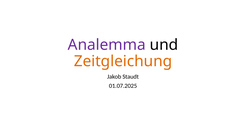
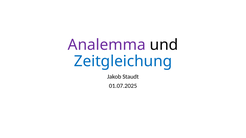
Zeitgleichung colour: orange -> blue
